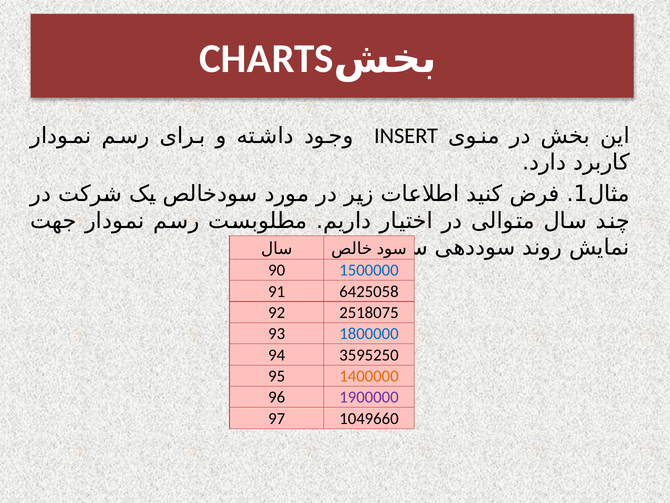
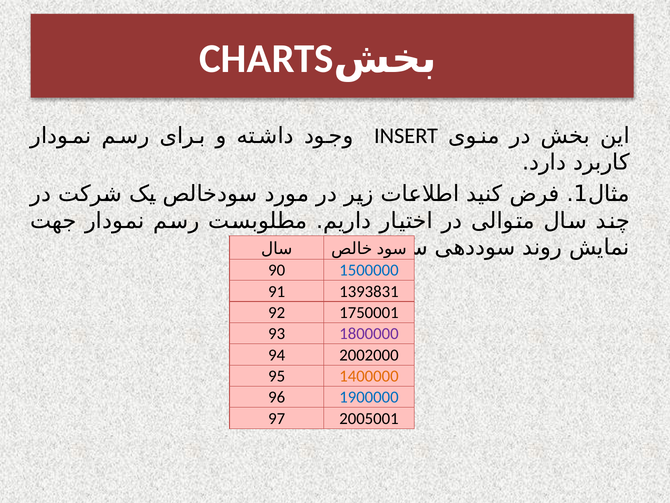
6425058: 6425058 -> 1393831
2518075: 2518075 -> 1750001
1800000 colour: blue -> purple
3595250: 3595250 -> 2002000
1900000 colour: purple -> blue
1049660: 1049660 -> 2005001
